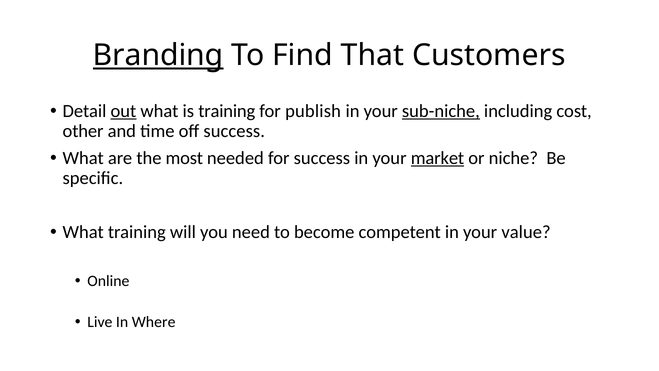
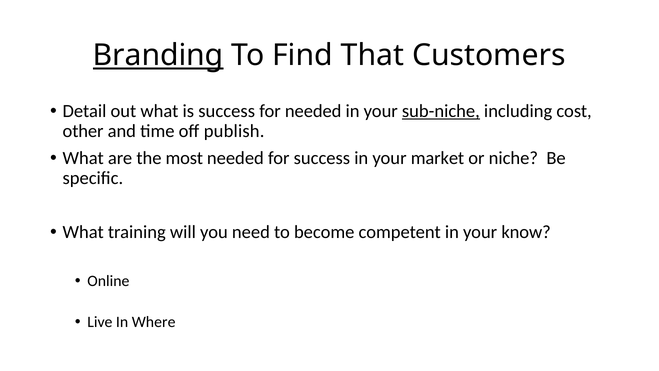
out underline: present -> none
is training: training -> success
for publish: publish -> needed
off success: success -> publish
market underline: present -> none
value: value -> know
